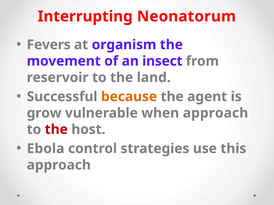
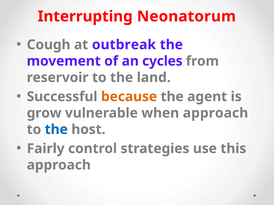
Fevers: Fevers -> Cough
organism: organism -> outbreak
insect: insect -> cycles
the at (56, 130) colour: red -> blue
Ebola: Ebola -> Fairly
